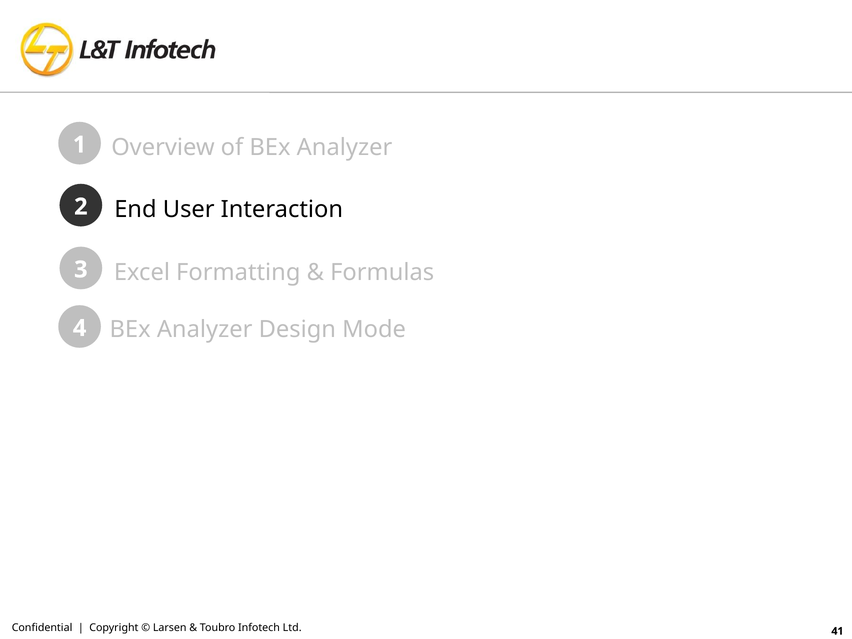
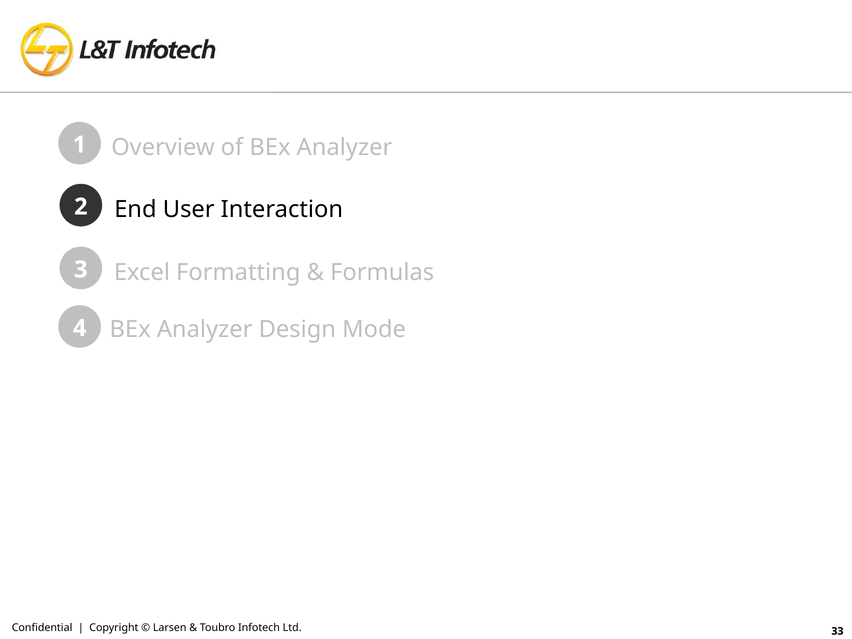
41: 41 -> 33
